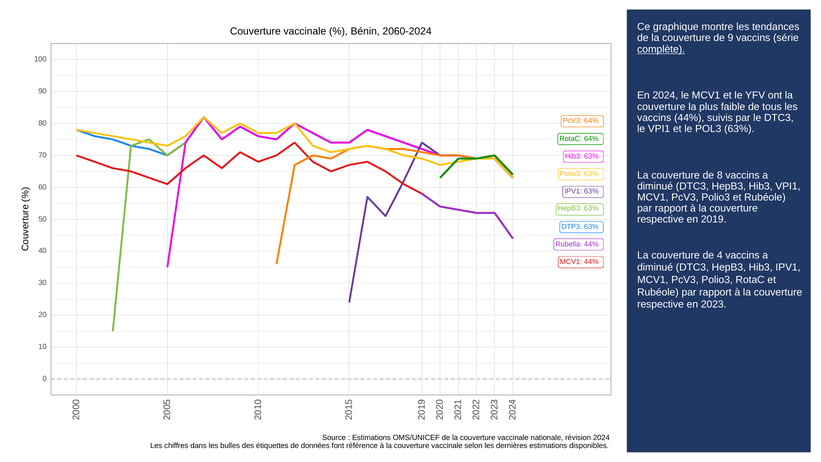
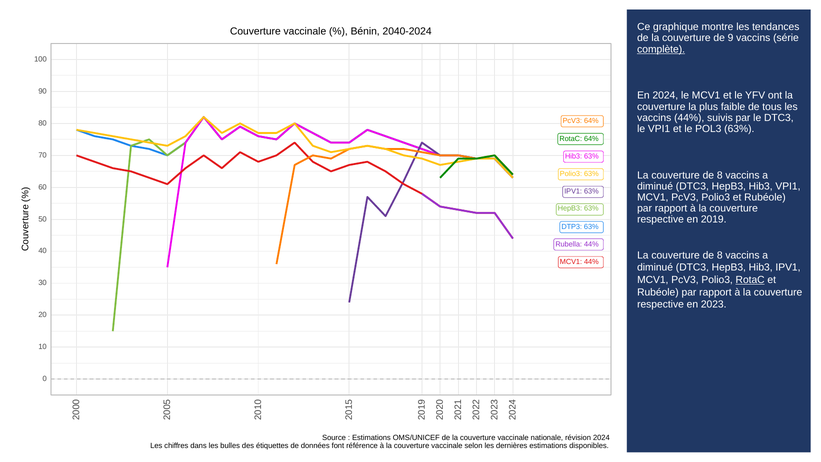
2060-2024: 2060-2024 -> 2040-2024
4 at (720, 255): 4 -> 8
RotaC at (750, 280) underline: none -> present
